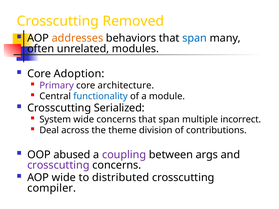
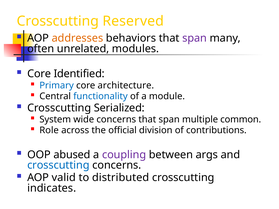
Removed: Removed -> Reserved
span at (195, 38) colour: blue -> purple
Adoption: Adoption -> Identified
Primary colour: purple -> blue
incorrect: incorrect -> common
Deal: Deal -> Role
theme: theme -> official
crosscutting at (58, 165) colour: purple -> blue
AOP wide: wide -> valid
compiler: compiler -> indicates
